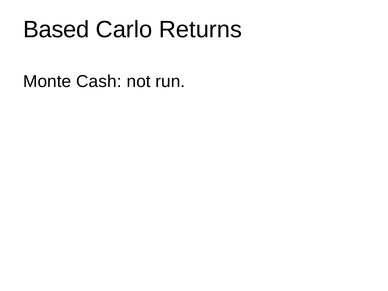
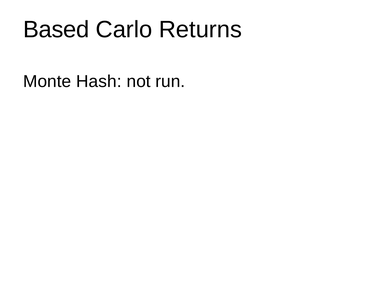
Cash: Cash -> Hash
